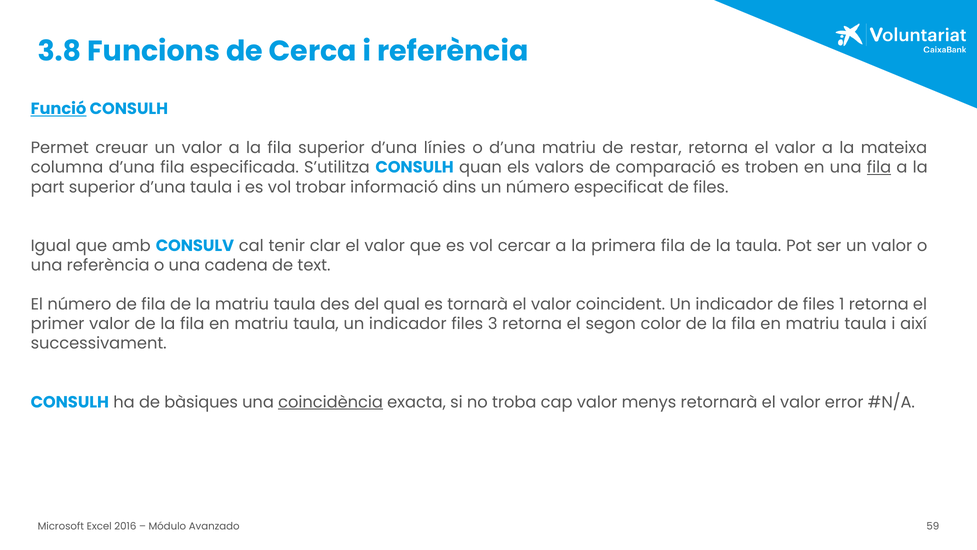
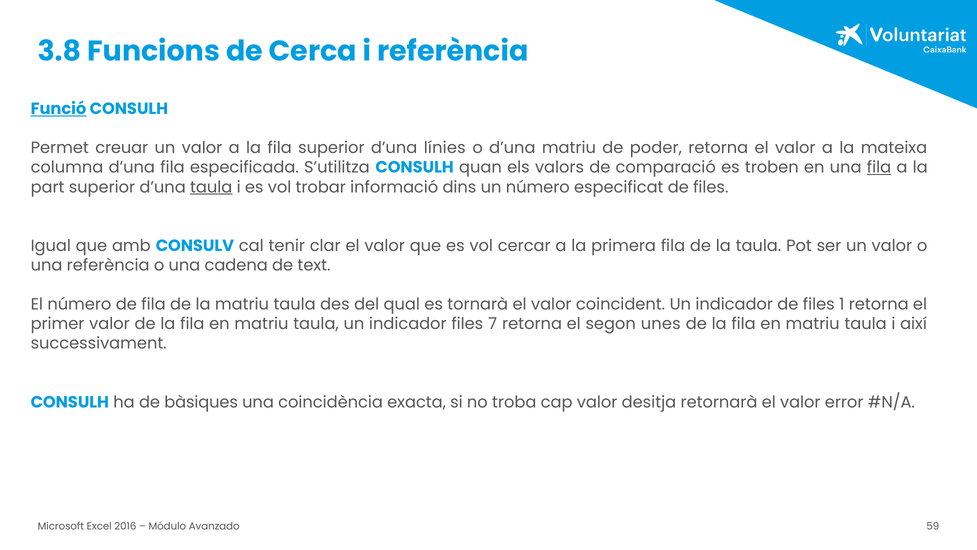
restar: restar -> poder
taula at (211, 187) underline: none -> present
3: 3 -> 7
color: color -> unes
coincidència underline: present -> none
menys: menys -> desitja
